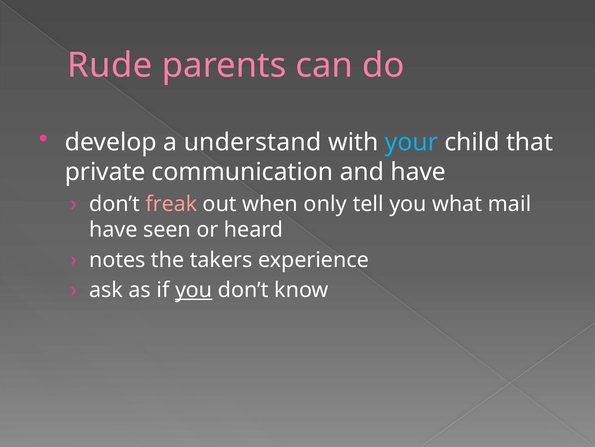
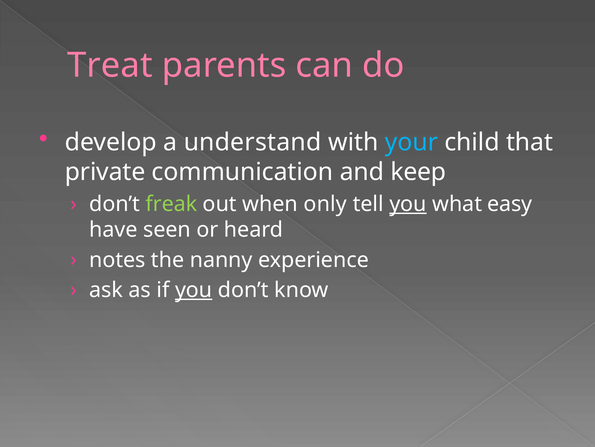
Rude: Rude -> Treat
and have: have -> keep
freak colour: pink -> light green
you at (408, 204) underline: none -> present
mail: mail -> easy
takers: takers -> nanny
